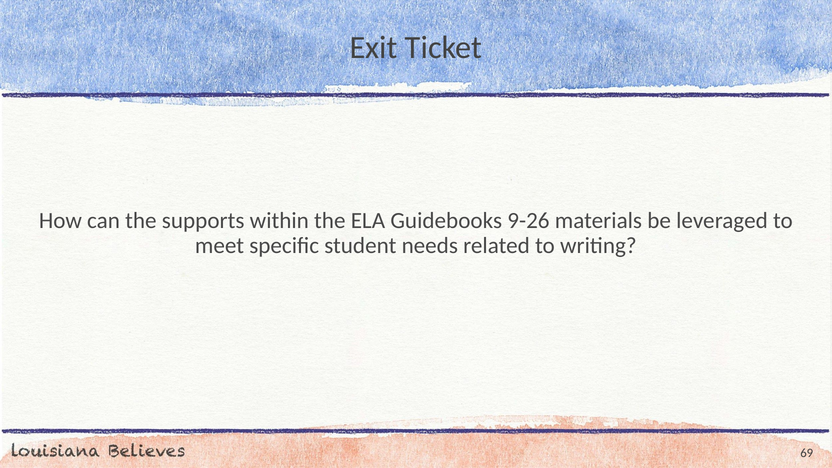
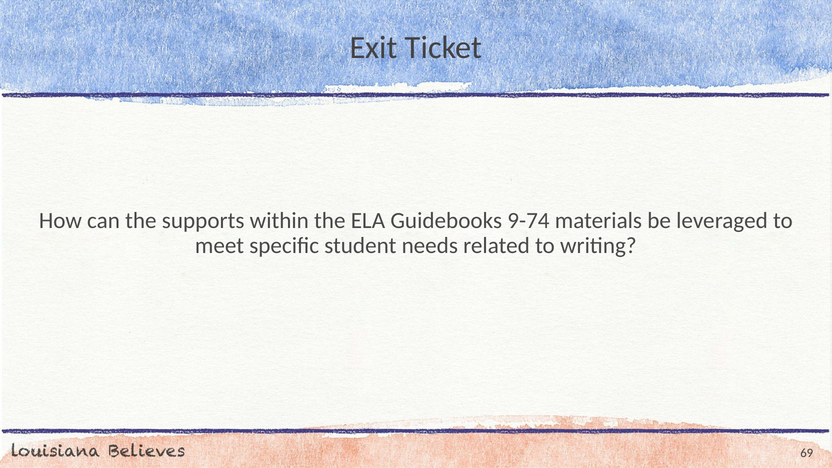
9-26: 9-26 -> 9-74
